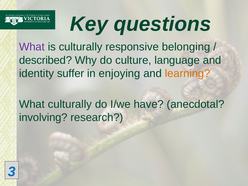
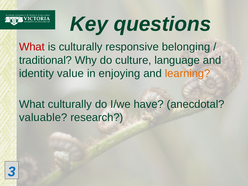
What at (32, 47) colour: purple -> red
described: described -> traditional
suffer: suffer -> value
involving: involving -> valuable
